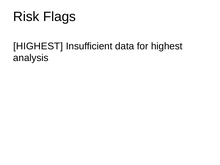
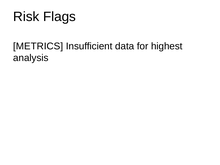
HIGHEST at (38, 46): HIGHEST -> METRICS
